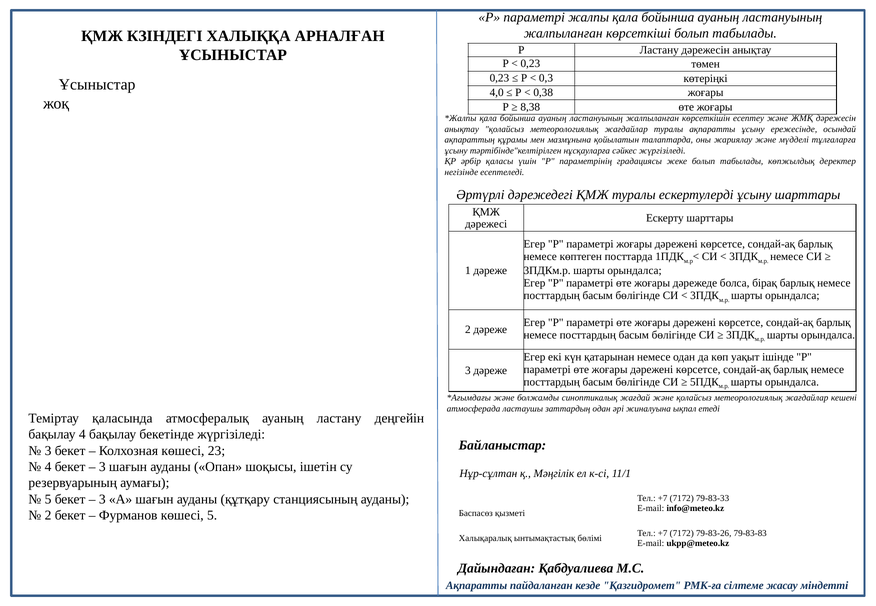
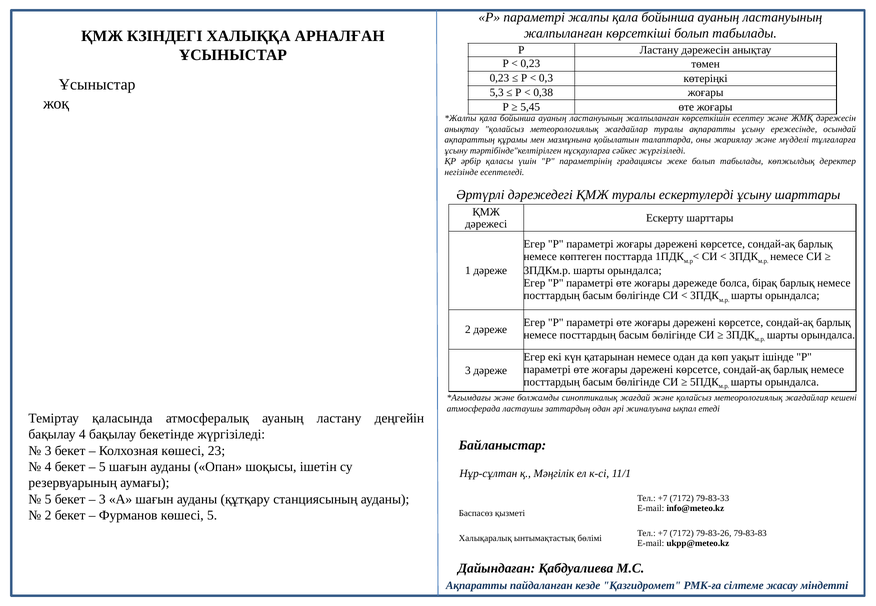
4,0: 4,0 -> 5,3
8,38: 8,38 -> 5,45
3 at (102, 467): 3 -> 5
